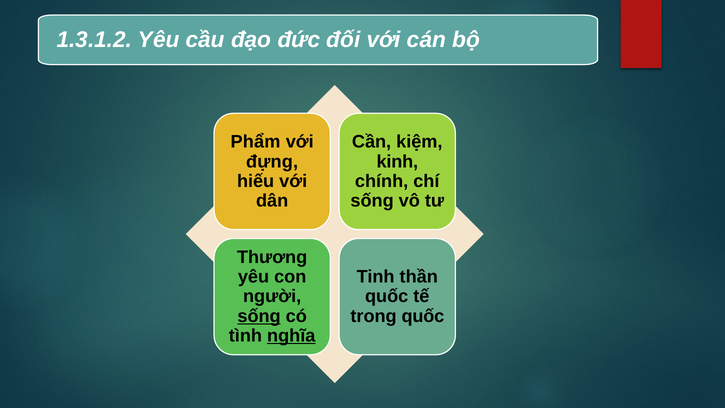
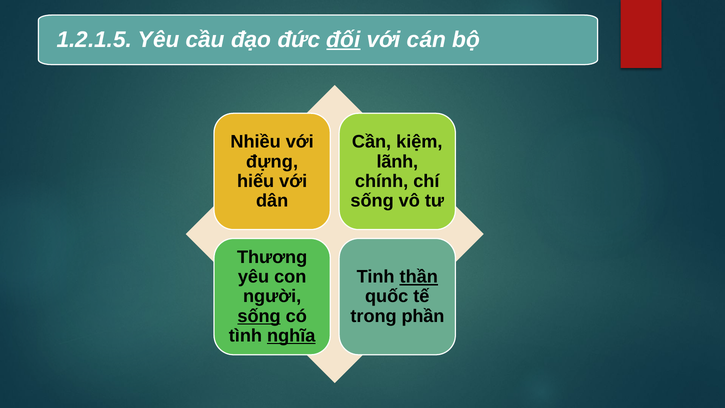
1.3.1.2: 1.3.1.2 -> 1.2.1.5
đối underline: none -> present
Phẩm: Phẩm -> Nhiều
kinh: kinh -> lãnh
thần underline: none -> present
trong quốc: quốc -> phần
